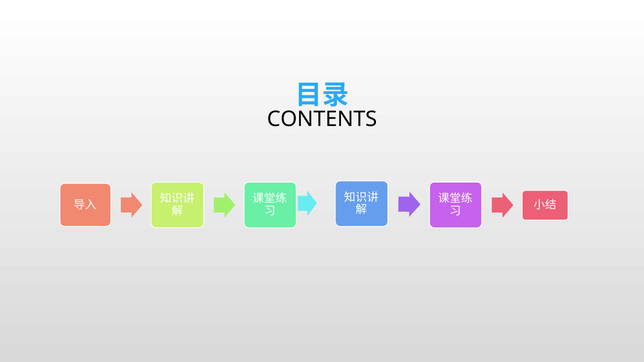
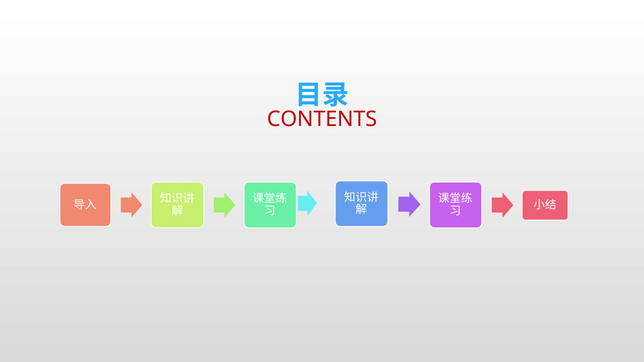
CONTENTS colour: black -> red
